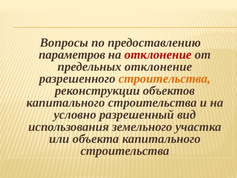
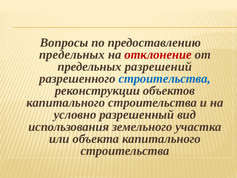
параметров at (72, 54): параметров -> предельных
предельных отклонение: отклонение -> разрешений
строительства at (165, 79) colour: orange -> blue
